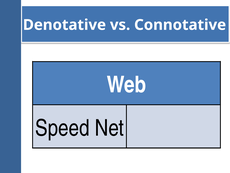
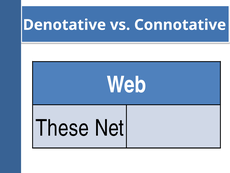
Speed: Speed -> These
